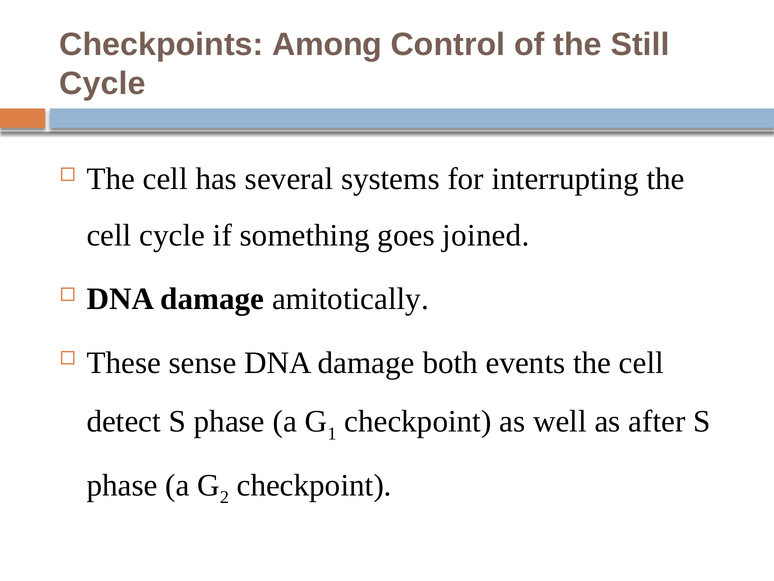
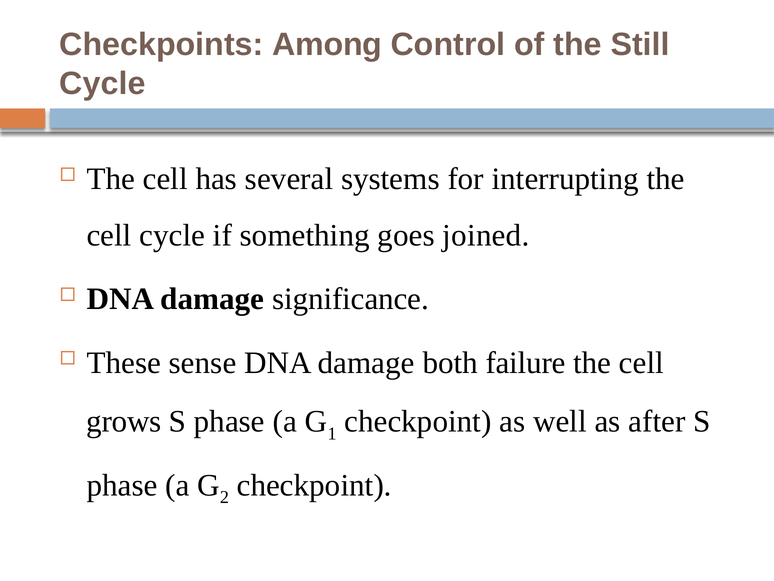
amitotically: amitotically -> significance
events: events -> failure
detect: detect -> grows
